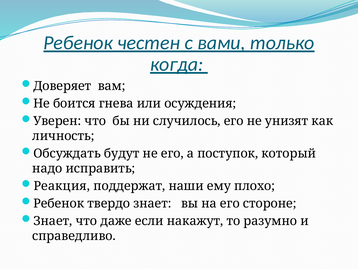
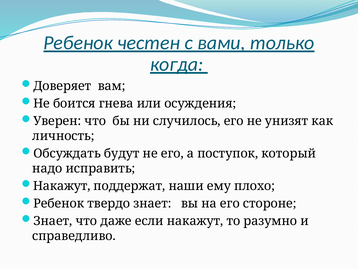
Реакция at (62, 186): Реакция -> Накажут
